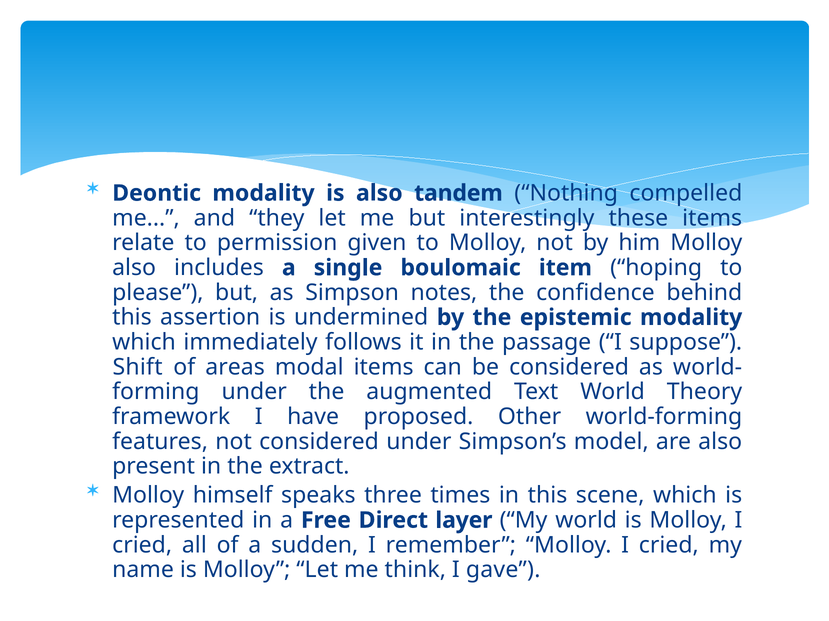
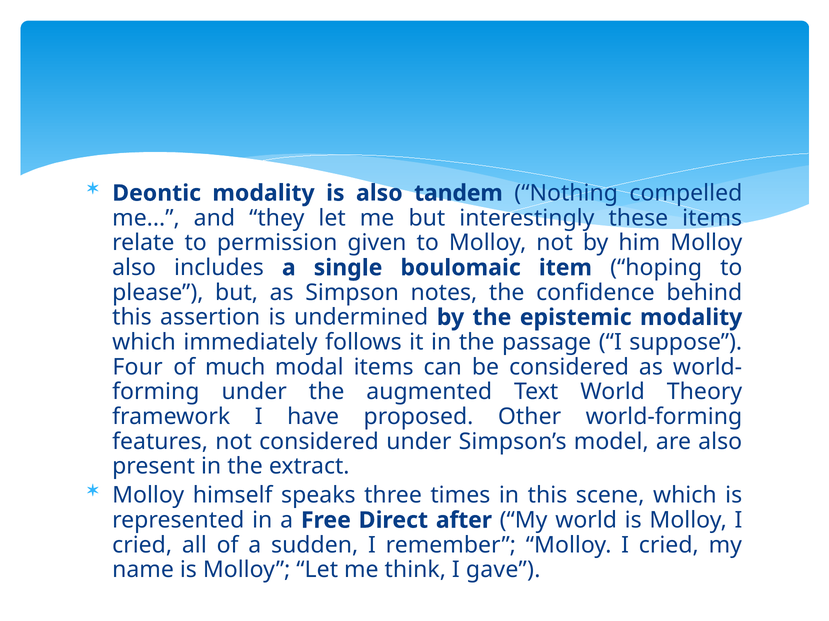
Shift: Shift -> Four
areas: areas -> much
layer: layer -> after
